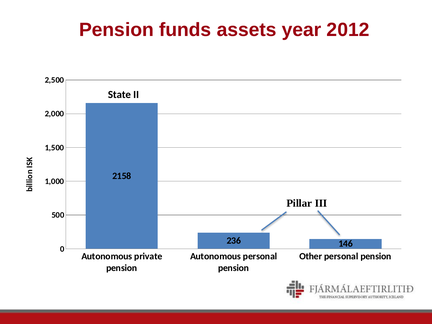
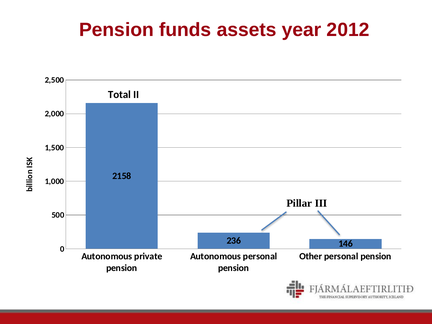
State: State -> Total
